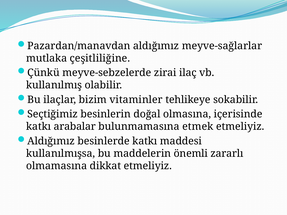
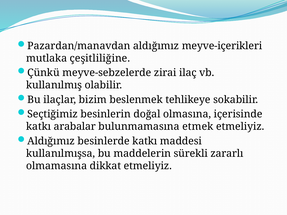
meyve-sağlarlar: meyve-sağlarlar -> meyve-içerikleri
vitaminler: vitaminler -> beslenmek
önemli: önemli -> sürekli
